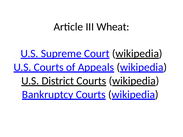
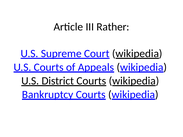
Wheat: Wheat -> Rather
